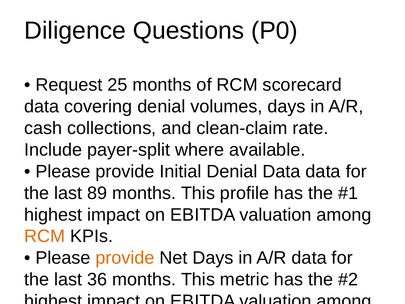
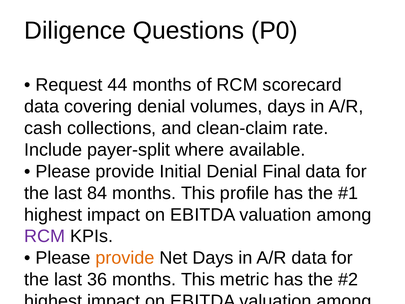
25: 25 -> 44
Denial Data: Data -> Final
89: 89 -> 84
RCM at (45, 236) colour: orange -> purple
